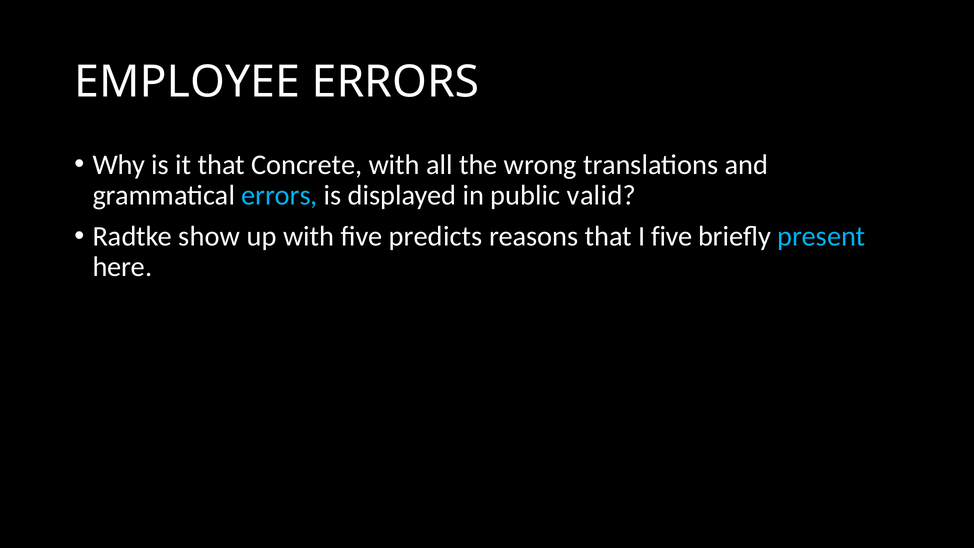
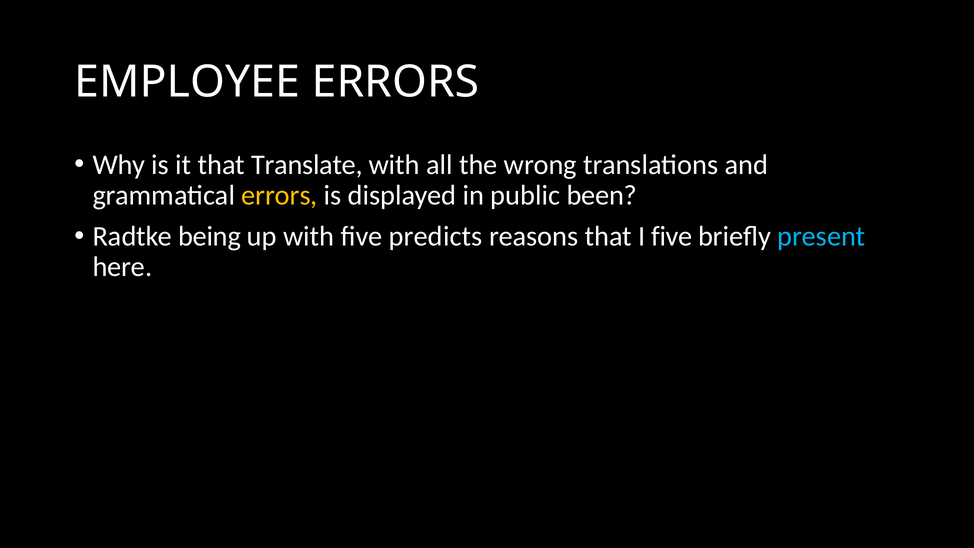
Concrete: Concrete -> Translate
errors at (279, 195) colour: light blue -> yellow
valid: valid -> been
show: show -> being
